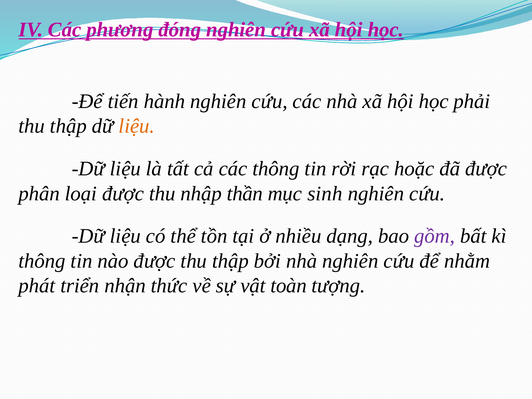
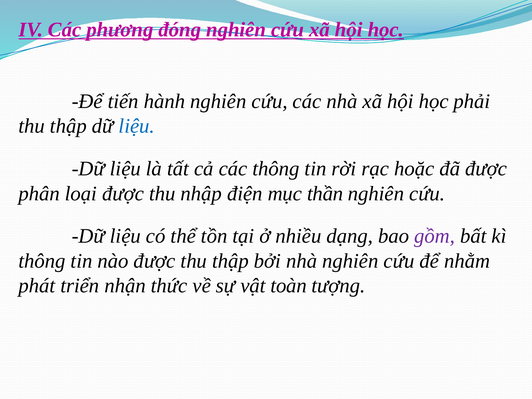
liệu at (137, 126) colour: orange -> blue
thần: thần -> điện
sinh: sinh -> thần
